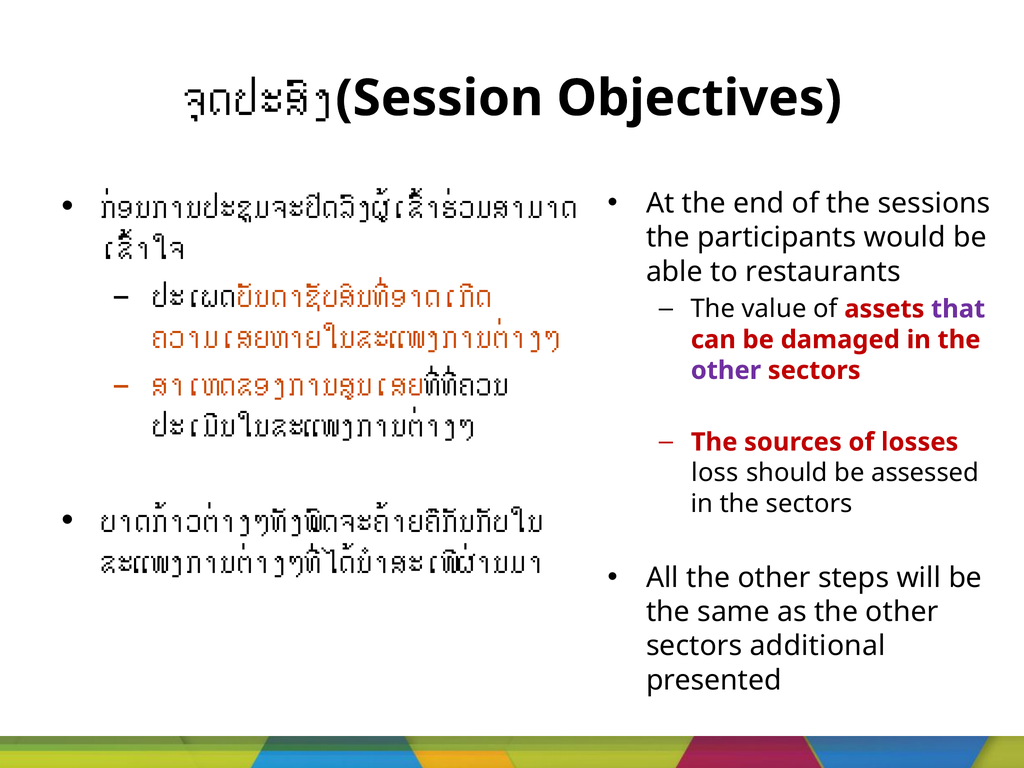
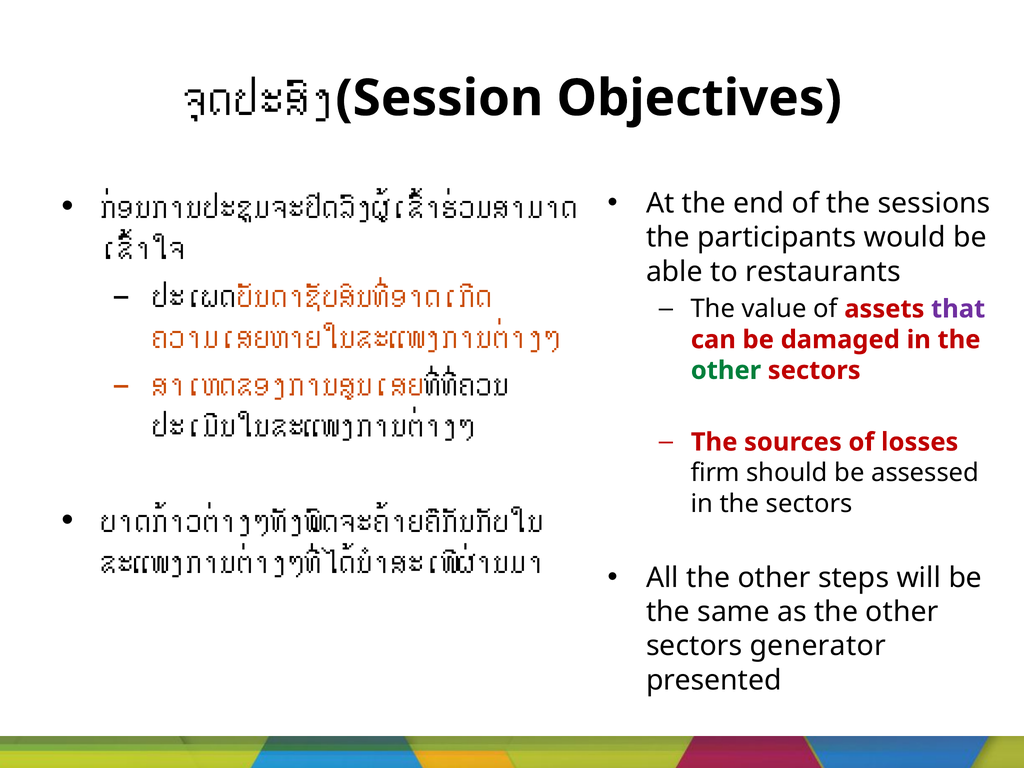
other at (726, 370) colour: purple -> green
loss: loss -> firm
additional: additional -> generator
